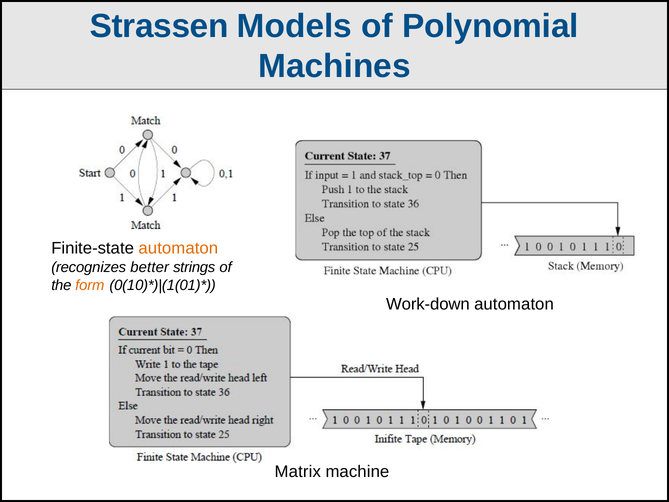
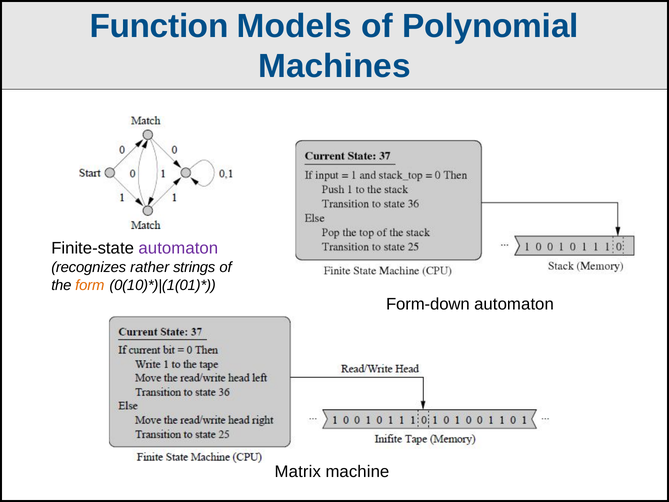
Strassen: Strassen -> Function
automaton at (178, 248) colour: orange -> purple
better: better -> rather
Work-down: Work-down -> Form-down
